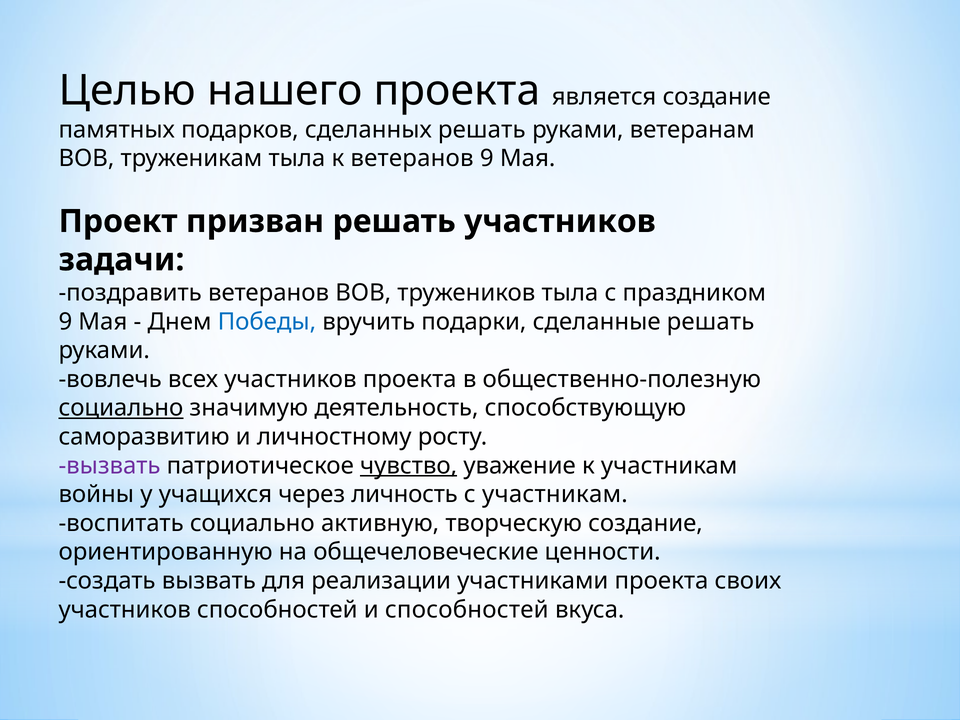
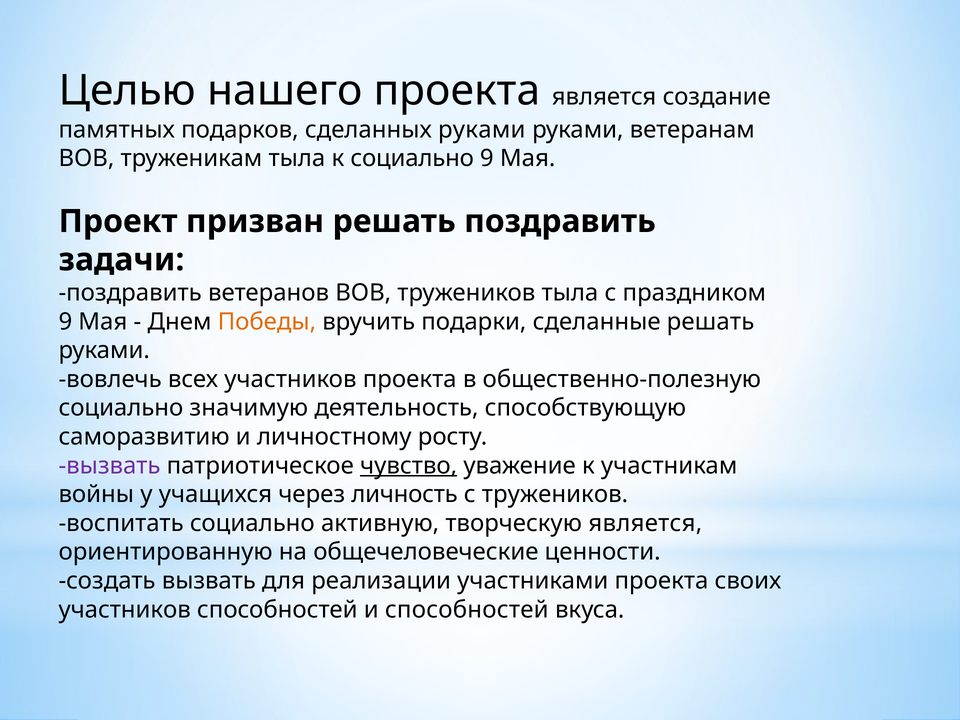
сделанных решать: решать -> руками
к ветеранов: ветеранов -> социально
решать участников: участников -> поздравить
Победы colour: blue -> orange
социально at (121, 408) underline: present -> none
с участникам: участникам -> тружеников
творческую создание: создание -> является
